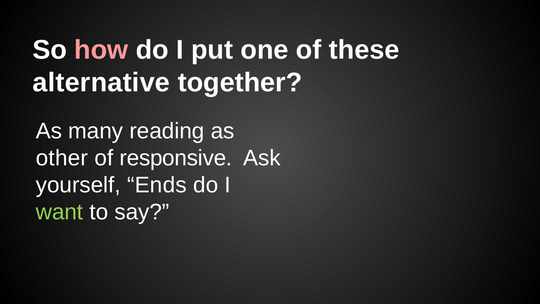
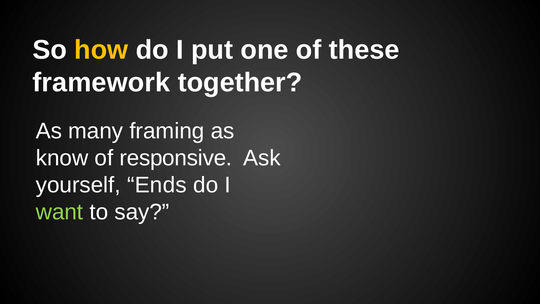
how colour: pink -> yellow
alternative: alternative -> framework
reading: reading -> framing
other: other -> know
